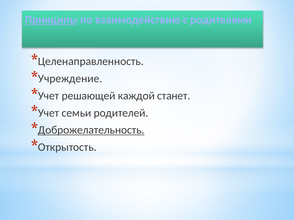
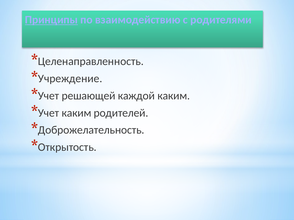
каждой станет: станет -> каким
Учет семьи: семьи -> каким
Доброжелательность underline: present -> none
